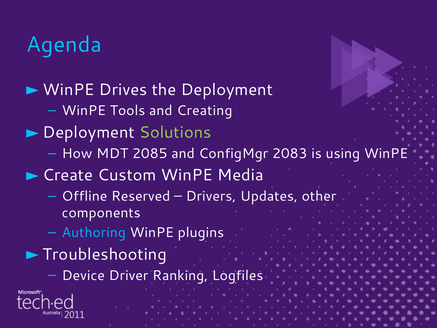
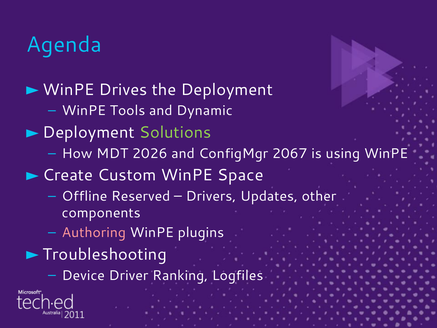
Creating: Creating -> Dynamic
2085: 2085 -> 2026
2083: 2083 -> 2067
Media: Media -> Space
Authoring colour: light blue -> pink
